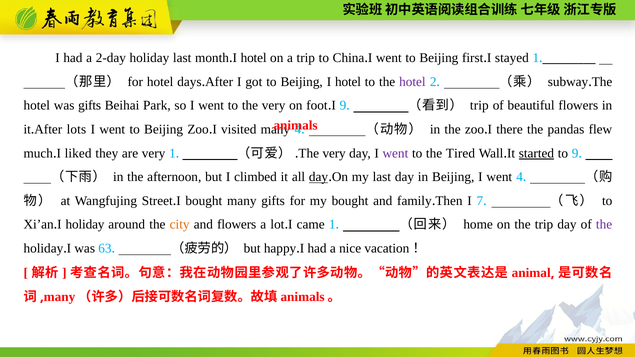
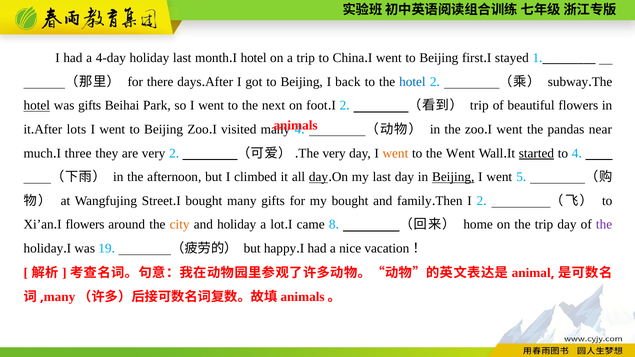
2-day: 2-day -> 4-day
for hotel: hotel -> there
Beijing I hotel: hotel -> back
hotel at (412, 82) colour: purple -> blue
hotel at (37, 106) underline: none -> present
to the very: very -> next
9 at (343, 106): 9 -> 2
there at (510, 130): there -> went
flew: flew -> near
liked: liked -> three
very 1: 1 -> 2
went at (395, 153) colour: purple -> orange
the Tired: Tired -> Went
to 9: 9 -> 4
Beijing at (453, 177) underline: none -> present
went 4: 4 -> 5
7 at (480, 201): 7 -> 2
I holiday: holiday -> flowers
and flowers: flowers -> holiday
came 1: 1 -> 8
63: 63 -> 19
